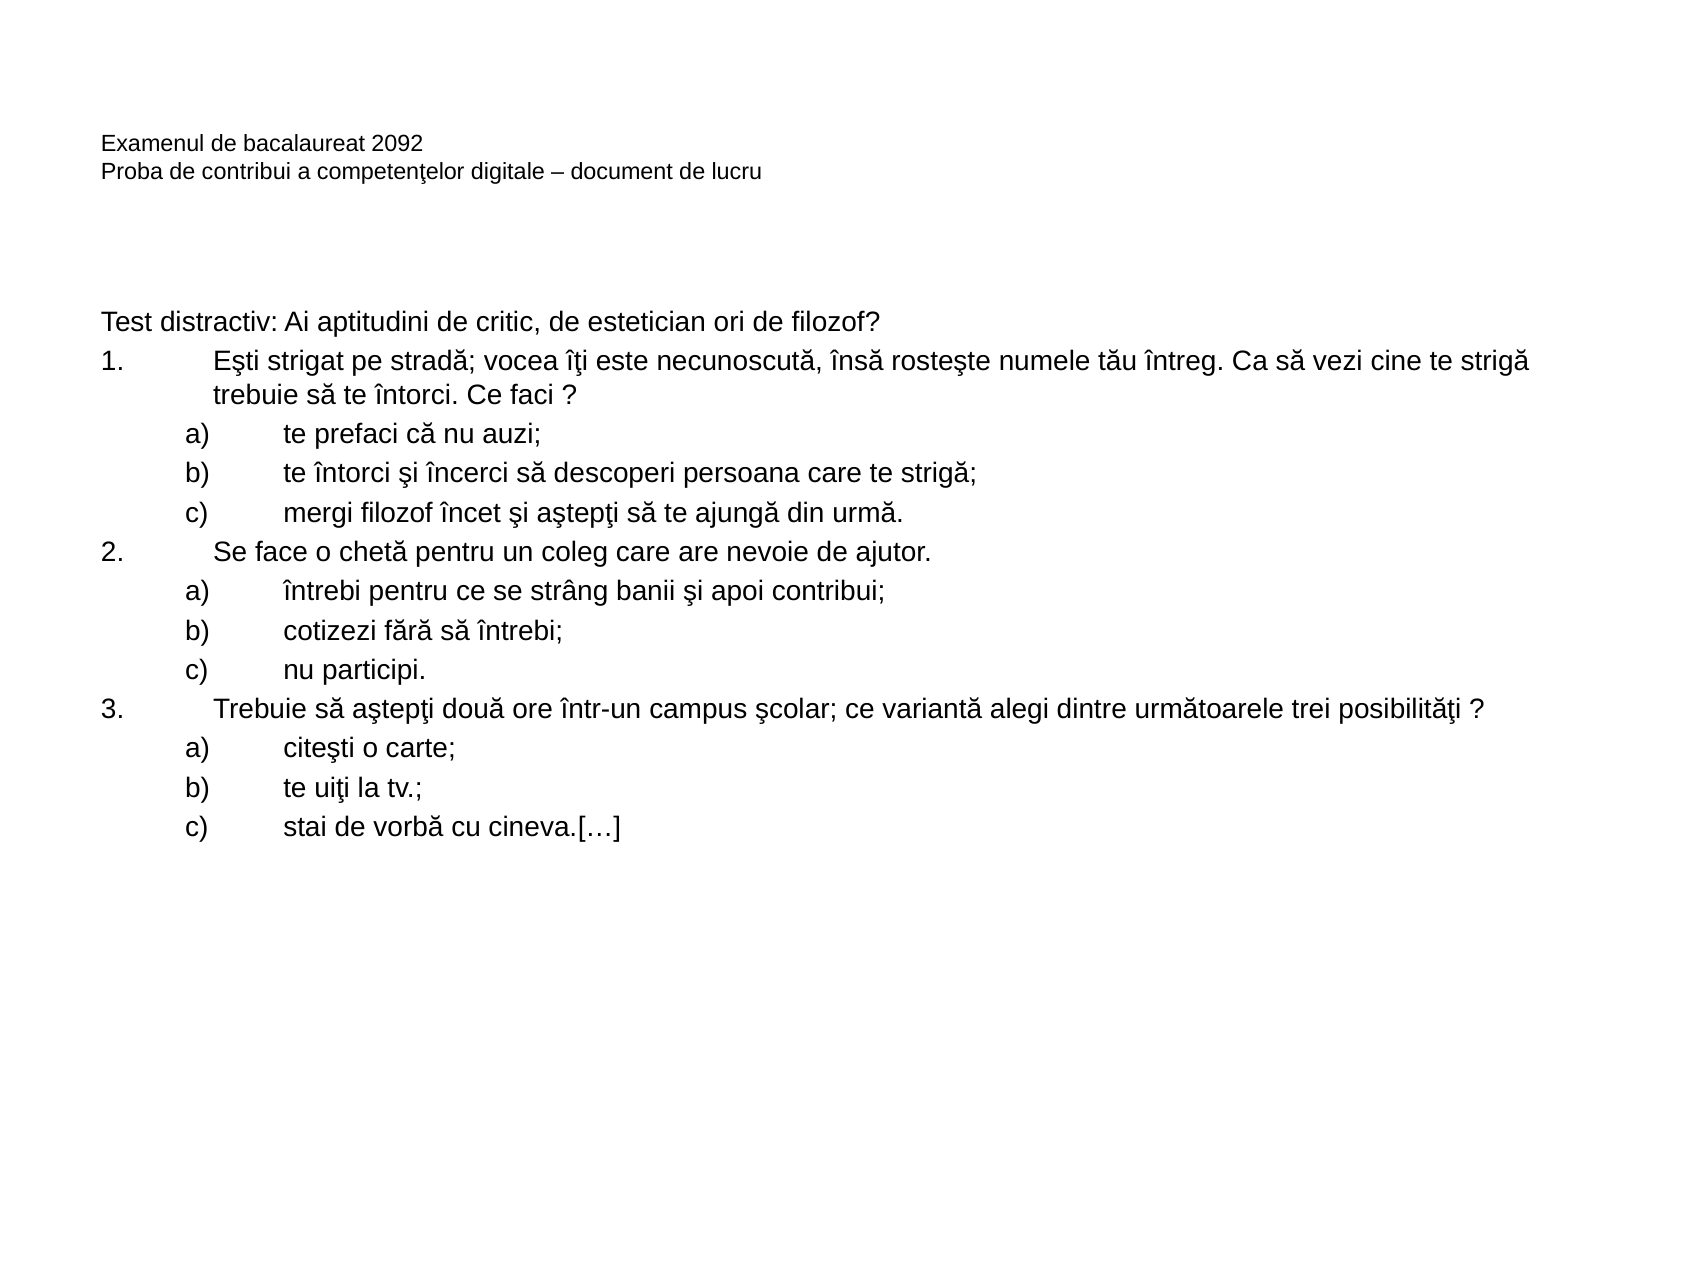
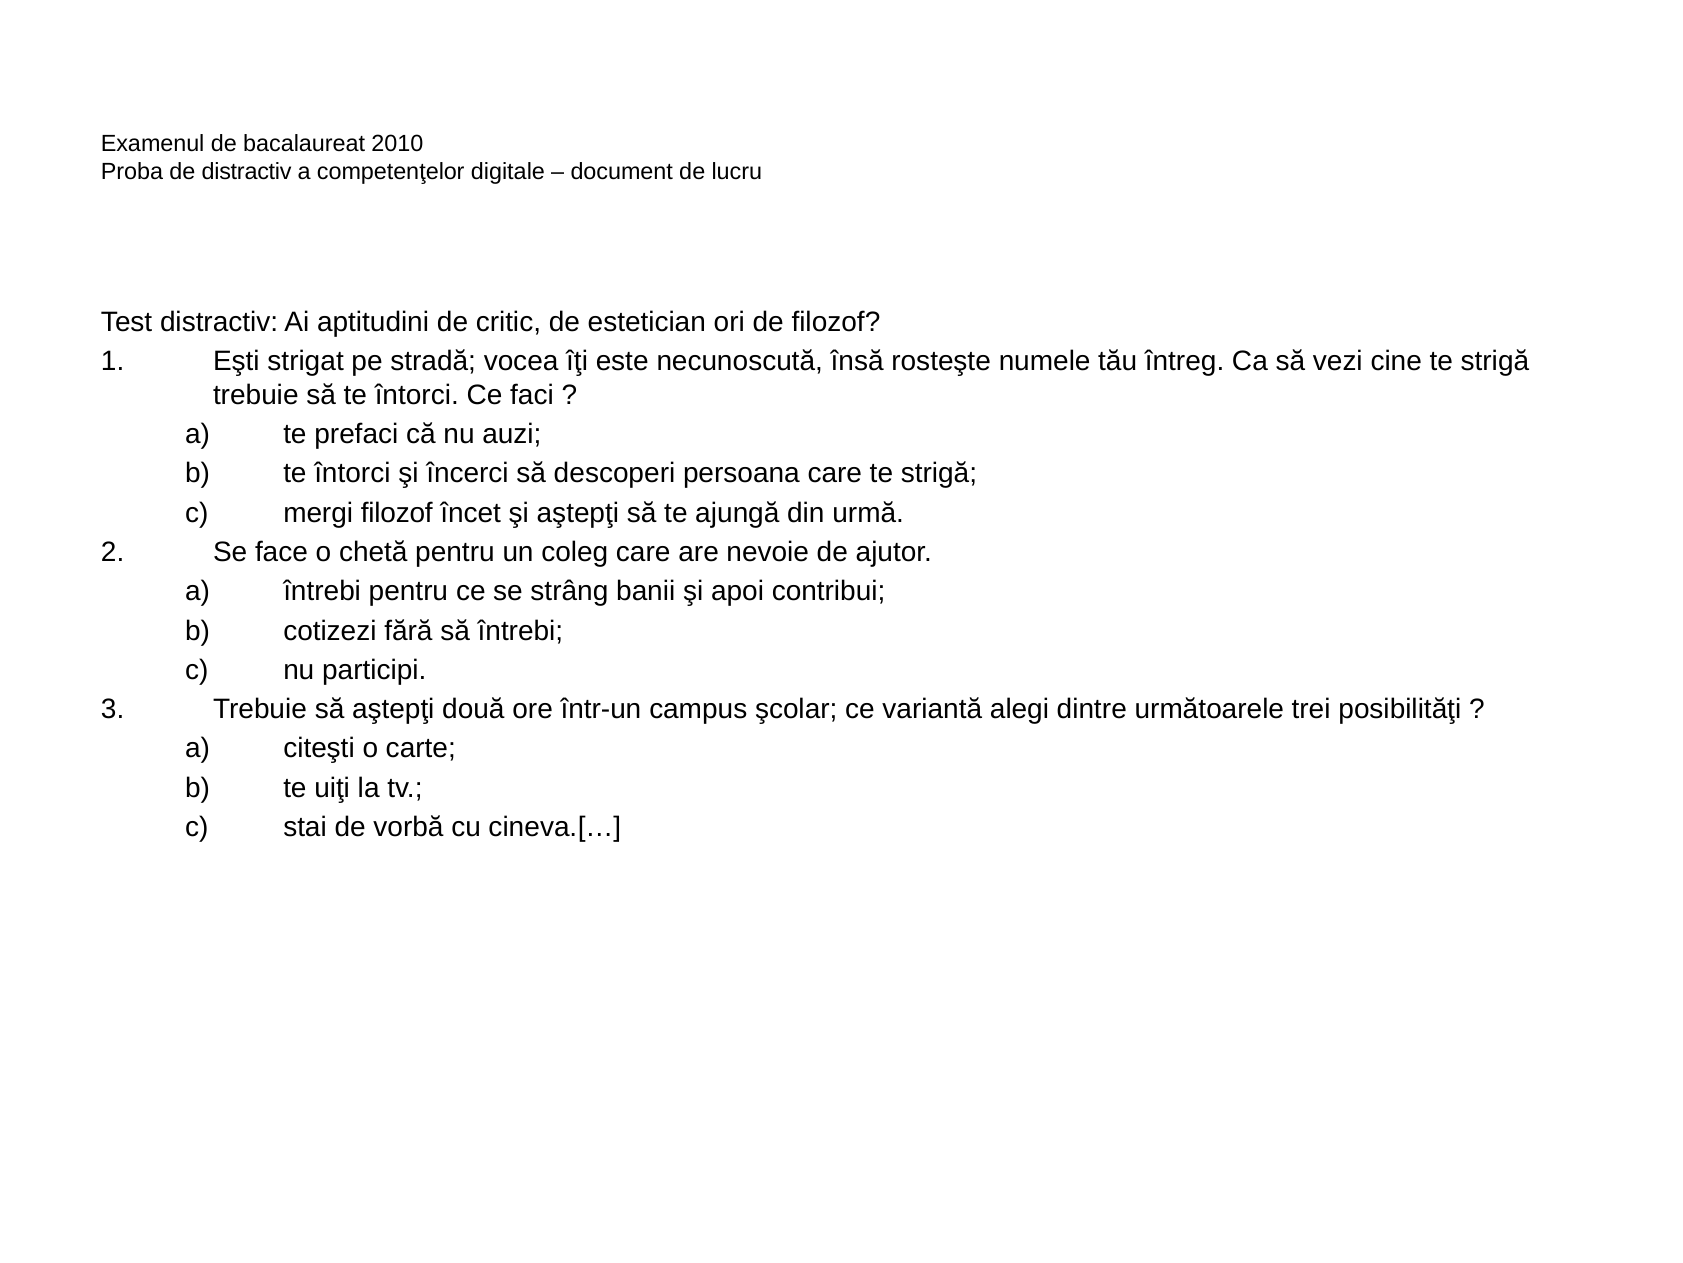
2092: 2092 -> 2010
de contribui: contribui -> distractiv
